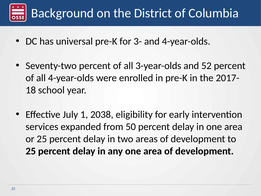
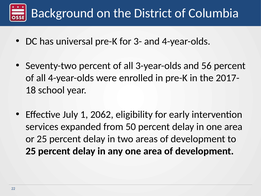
52: 52 -> 56
2038: 2038 -> 2062
